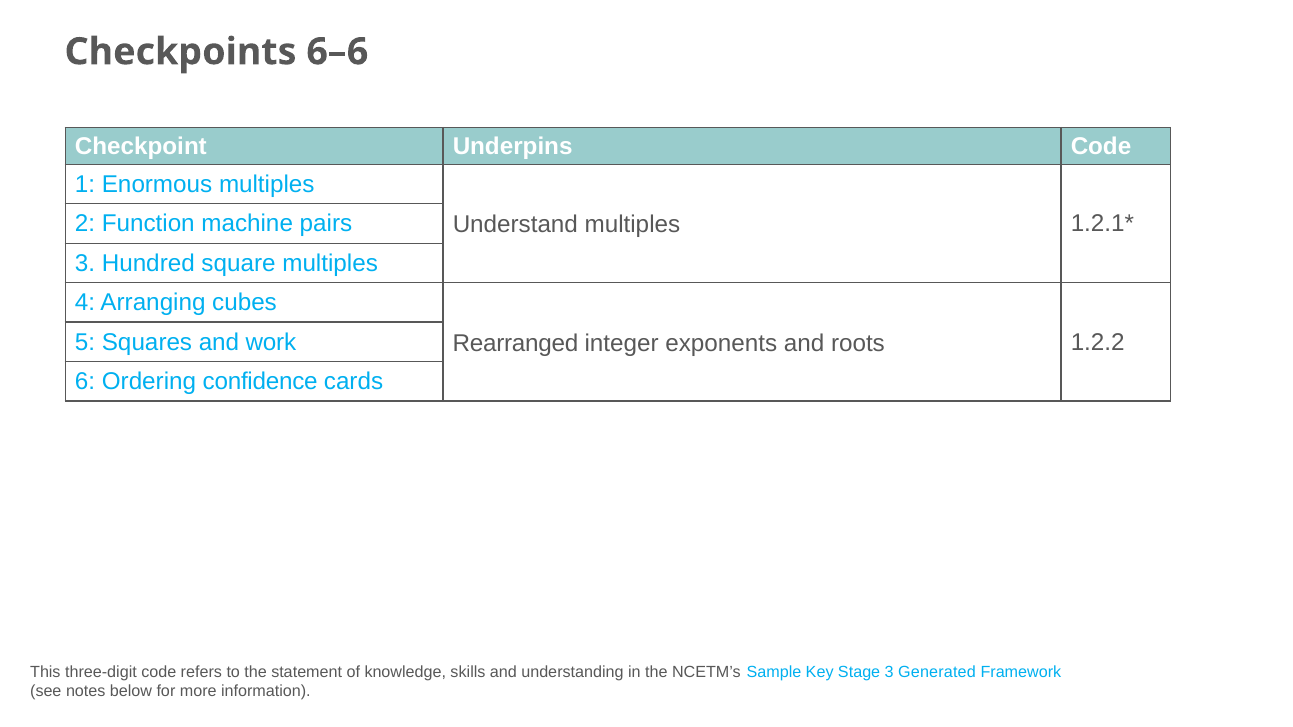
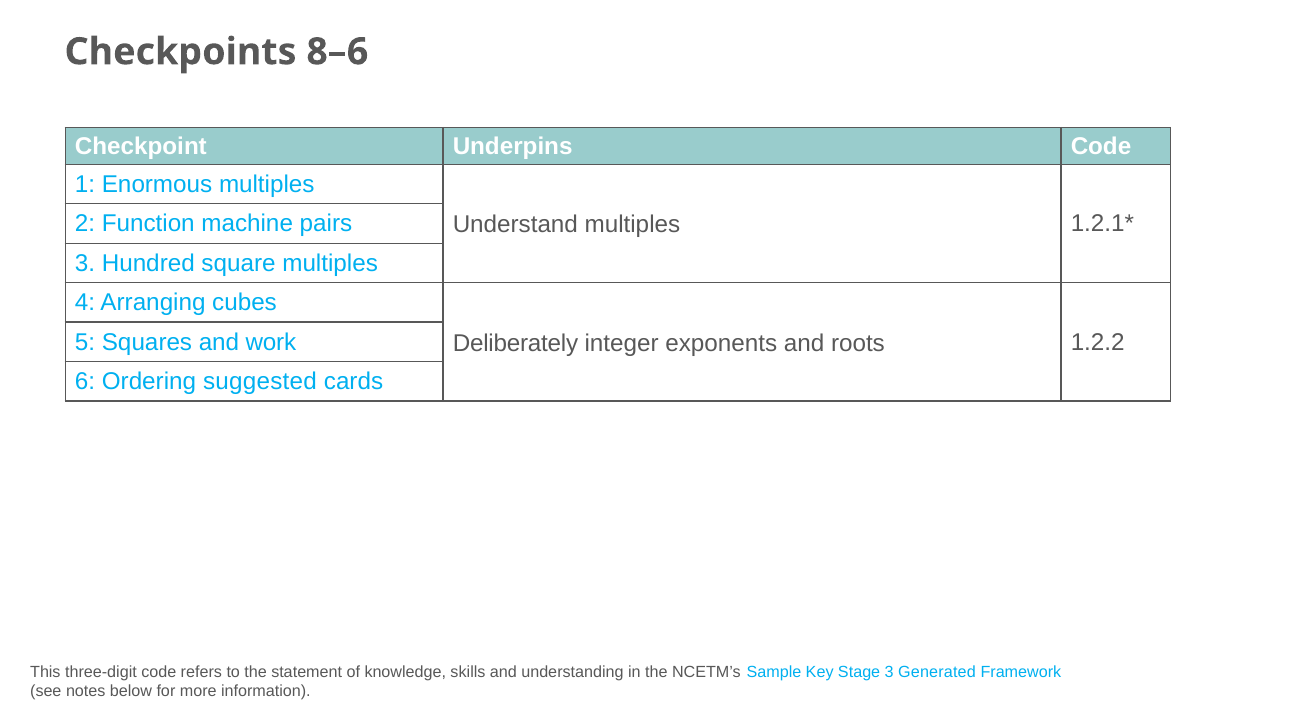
6–6: 6–6 -> 8–6
Rearranged: Rearranged -> Deliberately
confidence: confidence -> suggested
